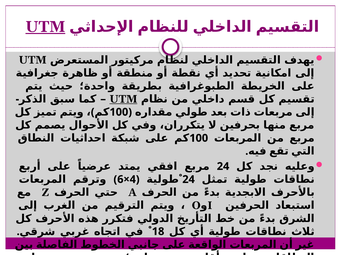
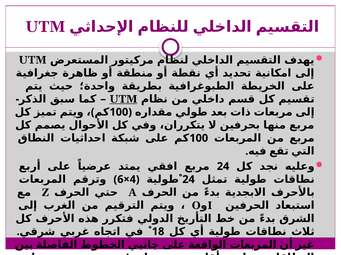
UTM at (45, 27) underline: present -> none
